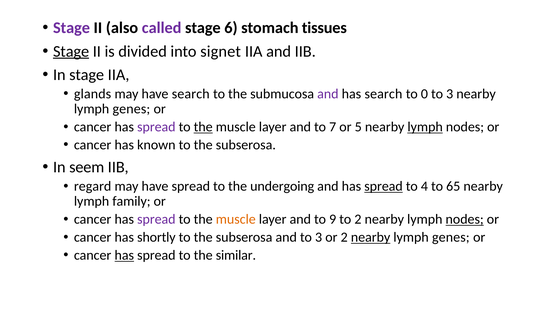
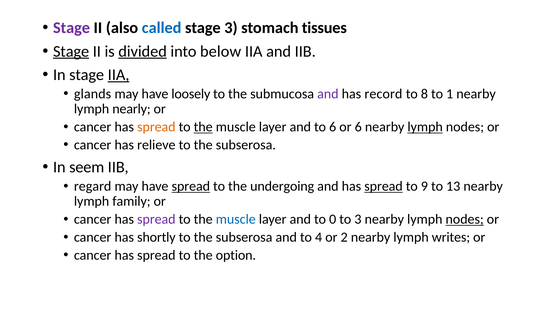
called colour: purple -> blue
stage 6: 6 -> 3
divided underline: none -> present
signet: signet -> below
IIA at (119, 75) underline: none -> present
have search: search -> loosely
has search: search -> record
0: 0 -> 8
3 at (450, 94): 3 -> 1
genes at (131, 109): genes -> nearly
spread at (156, 127) colour: purple -> orange
to 7: 7 -> 6
or 5: 5 -> 6
known: known -> relieve
spread at (191, 186) underline: none -> present
4: 4 -> 9
65: 65 -> 13
muscle at (236, 219) colour: orange -> blue
9: 9 -> 0
to 2: 2 -> 3
and to 3: 3 -> 4
nearby at (371, 237) underline: present -> none
genes at (451, 237): genes -> writes
has at (124, 255) underline: present -> none
similar: similar -> option
